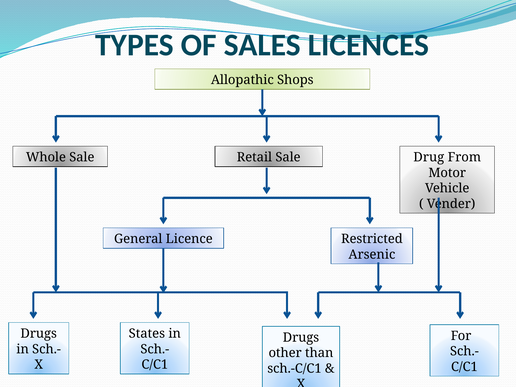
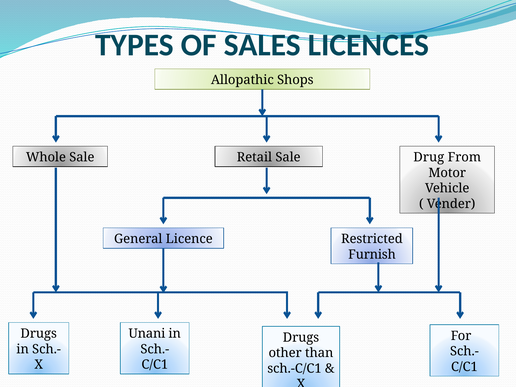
Arsenic: Arsenic -> Furnish
States: States -> Unani
